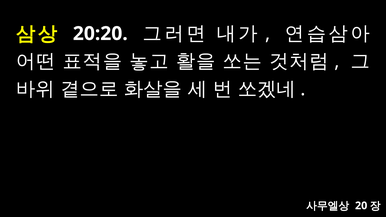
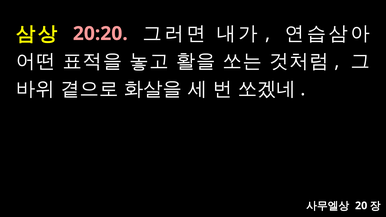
20:20 colour: white -> pink
